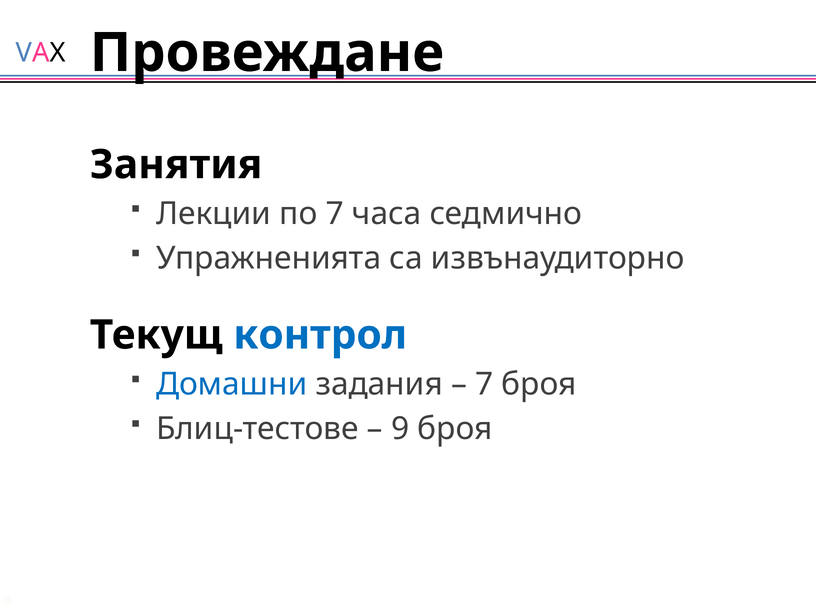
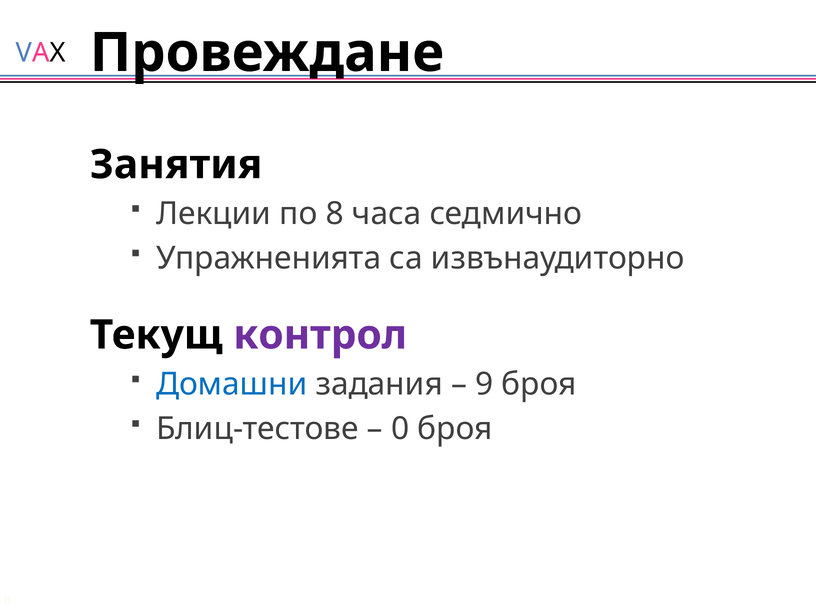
по 7: 7 -> 8
контрол colour: blue -> purple
7 at (484, 384): 7 -> 9
9: 9 -> 0
